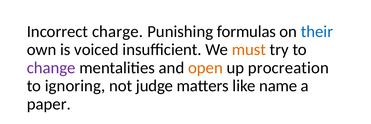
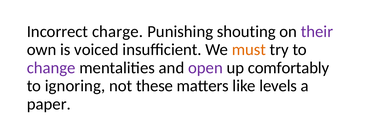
formulas: formulas -> shouting
their colour: blue -> purple
open colour: orange -> purple
procreation: procreation -> comfortably
judge: judge -> these
name: name -> levels
